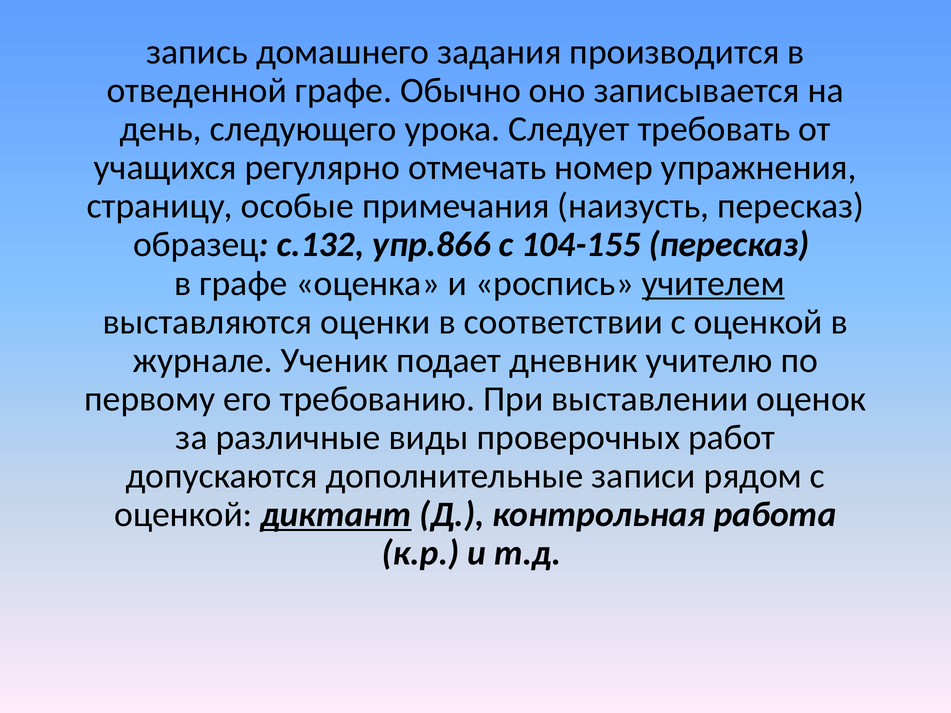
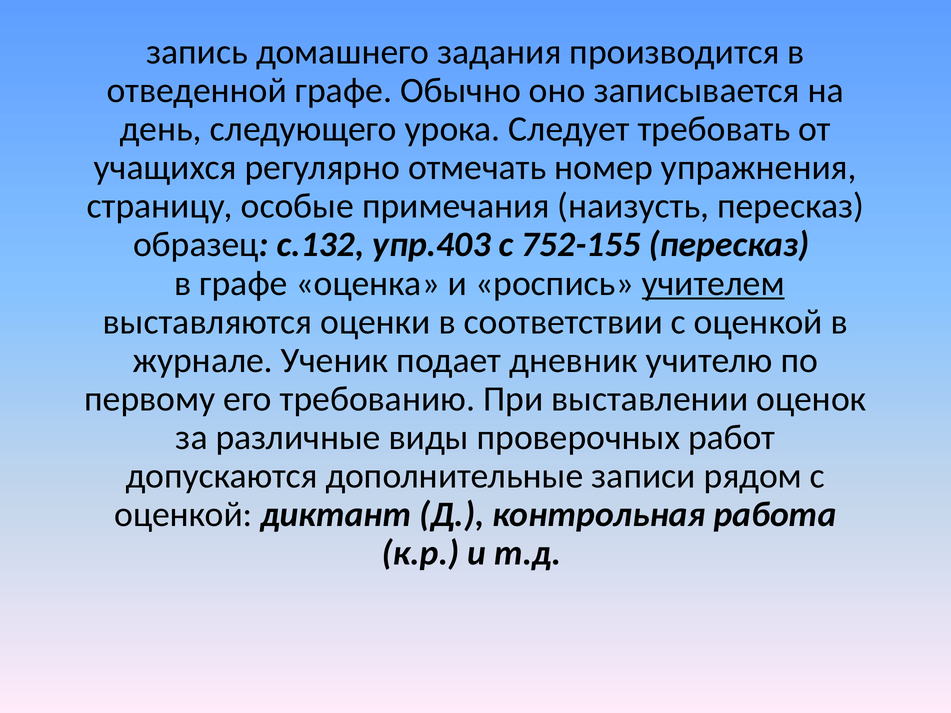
упр.866: упр.866 -> упр.403
104-155: 104-155 -> 752-155
диктант underline: present -> none
